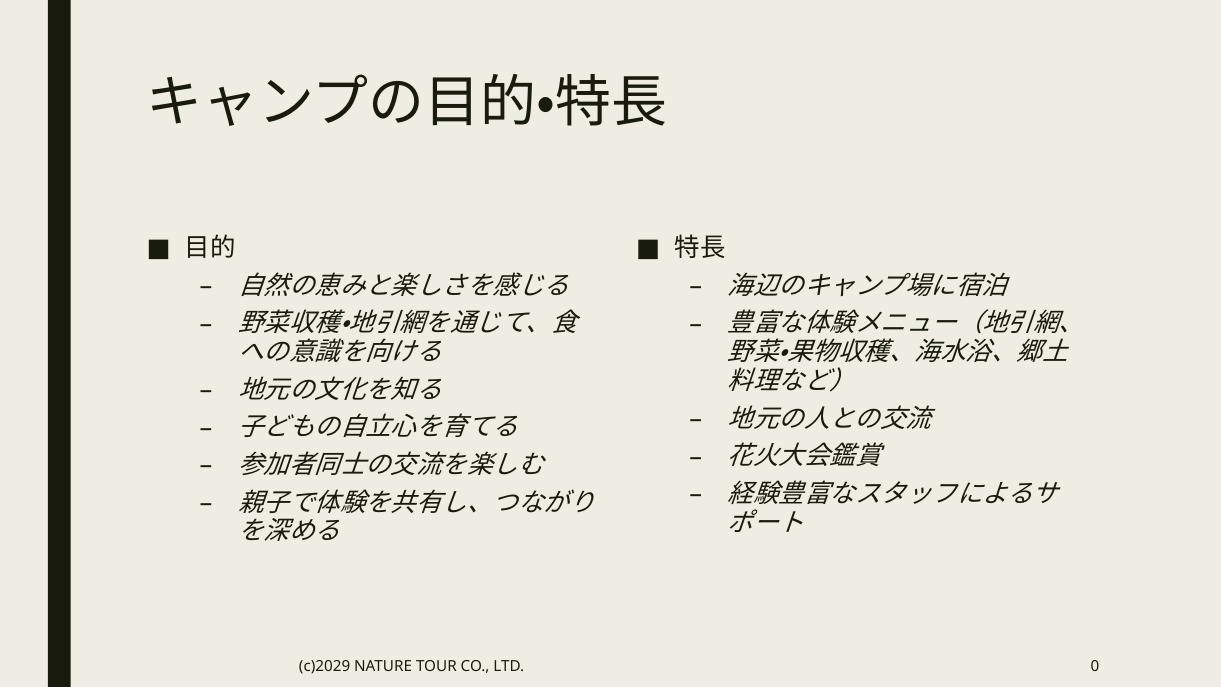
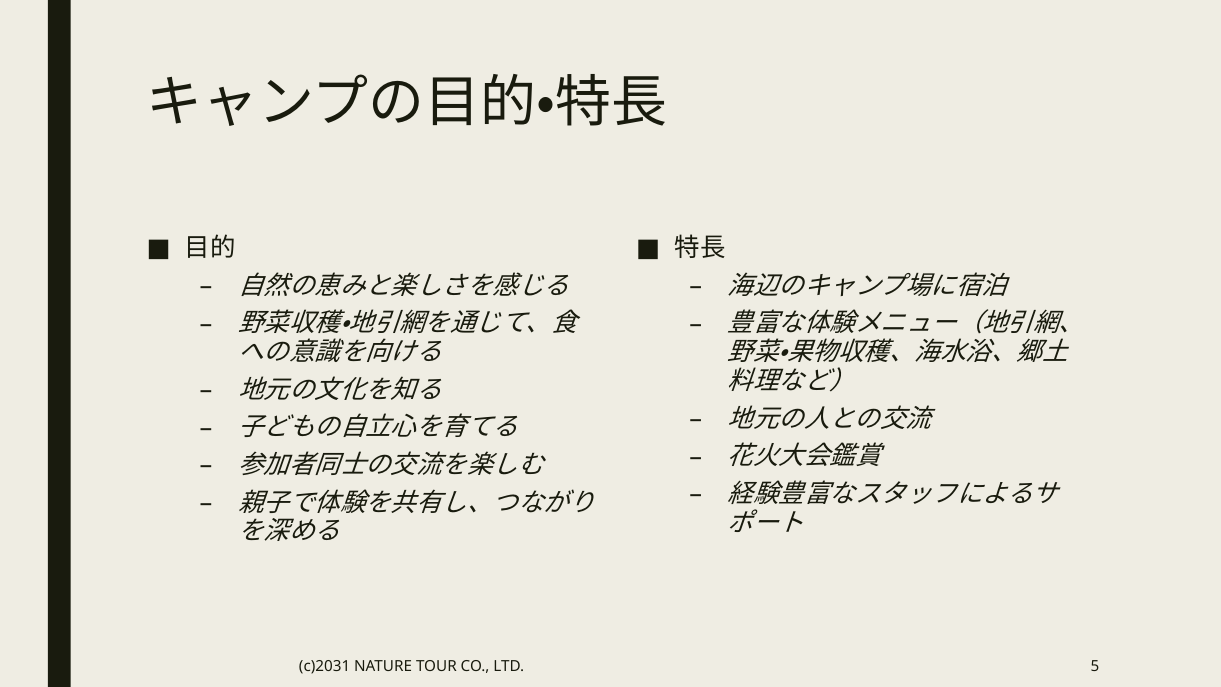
c)2029: c)2029 -> c)2031
0: 0 -> 5
